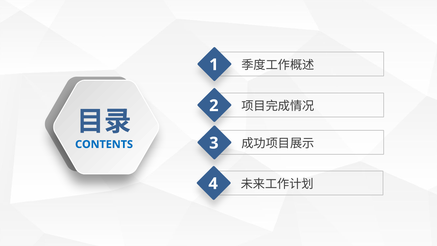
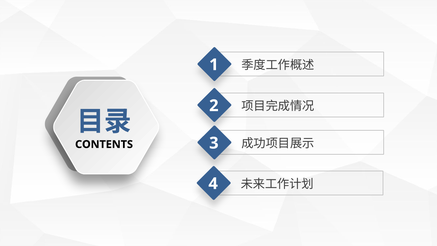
CONTENTS colour: blue -> black
